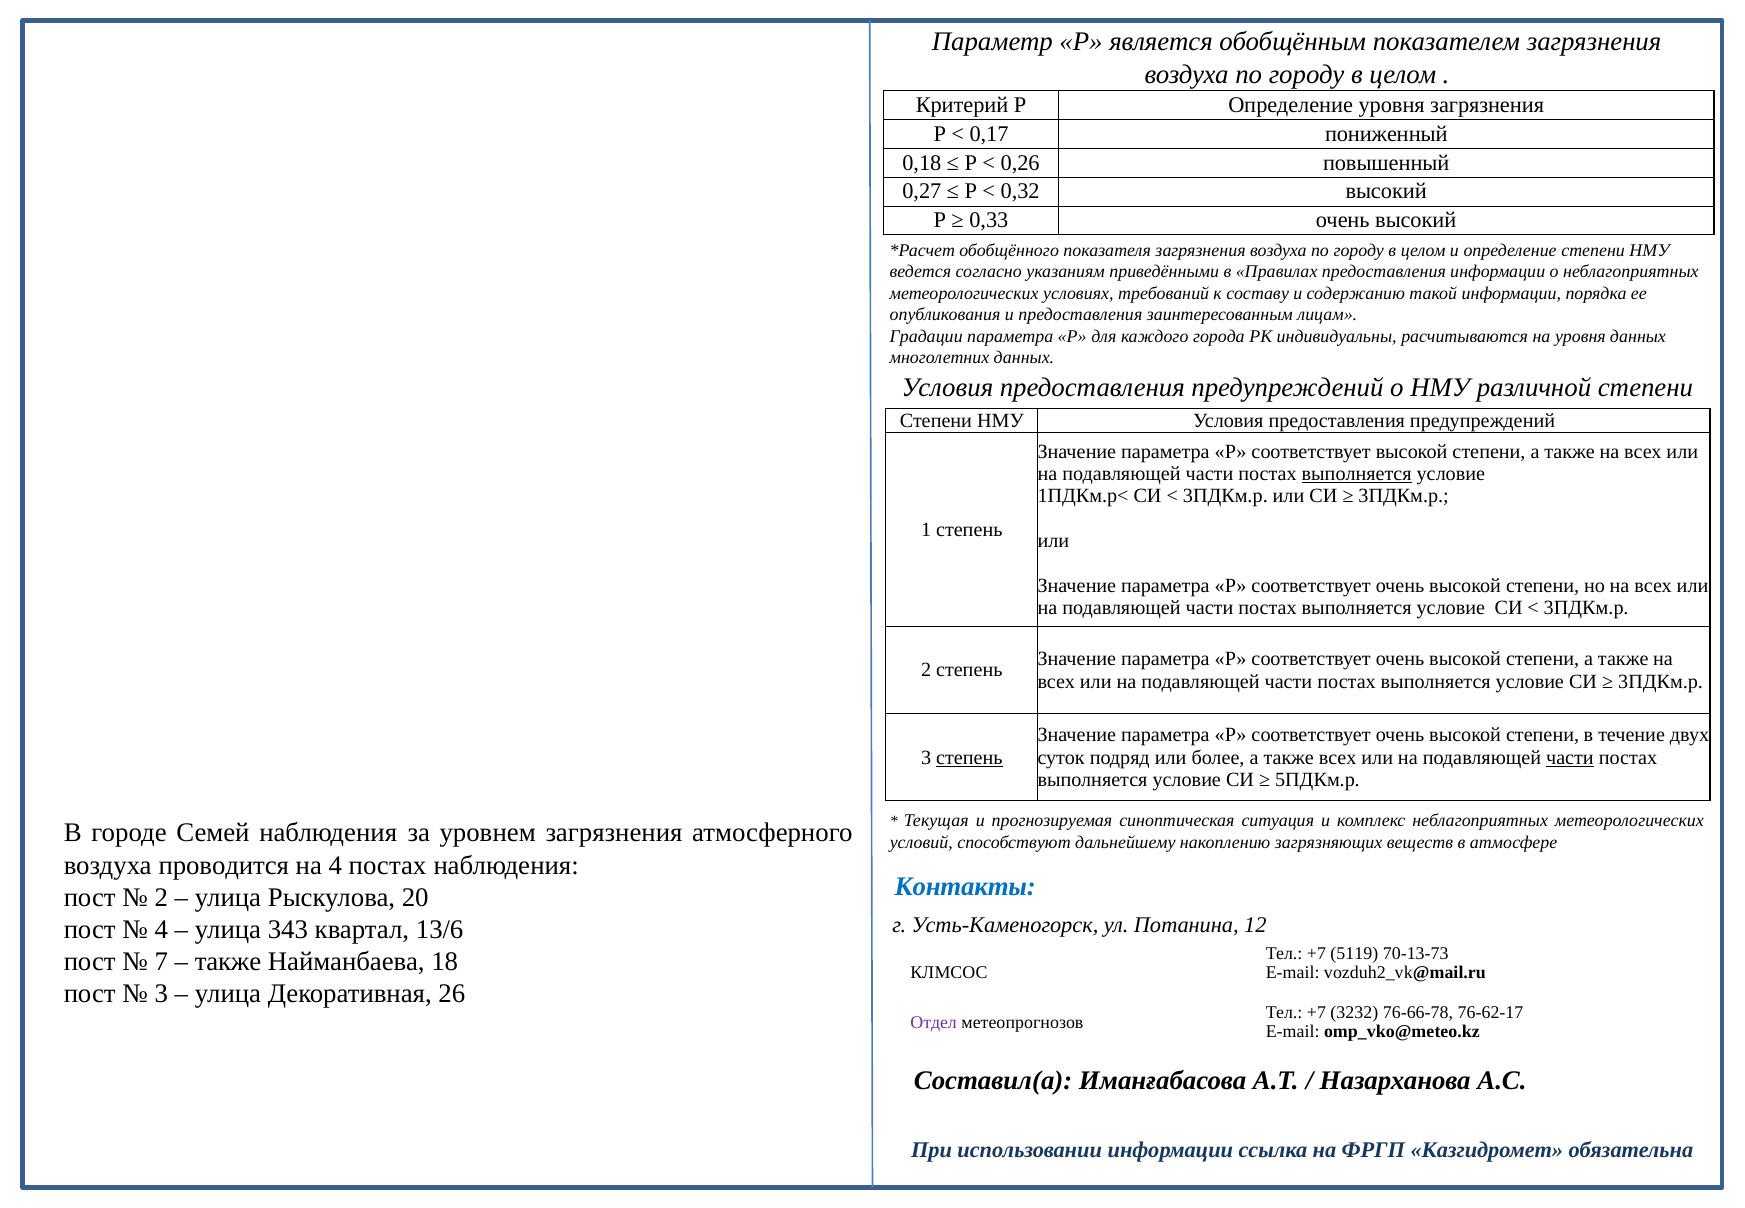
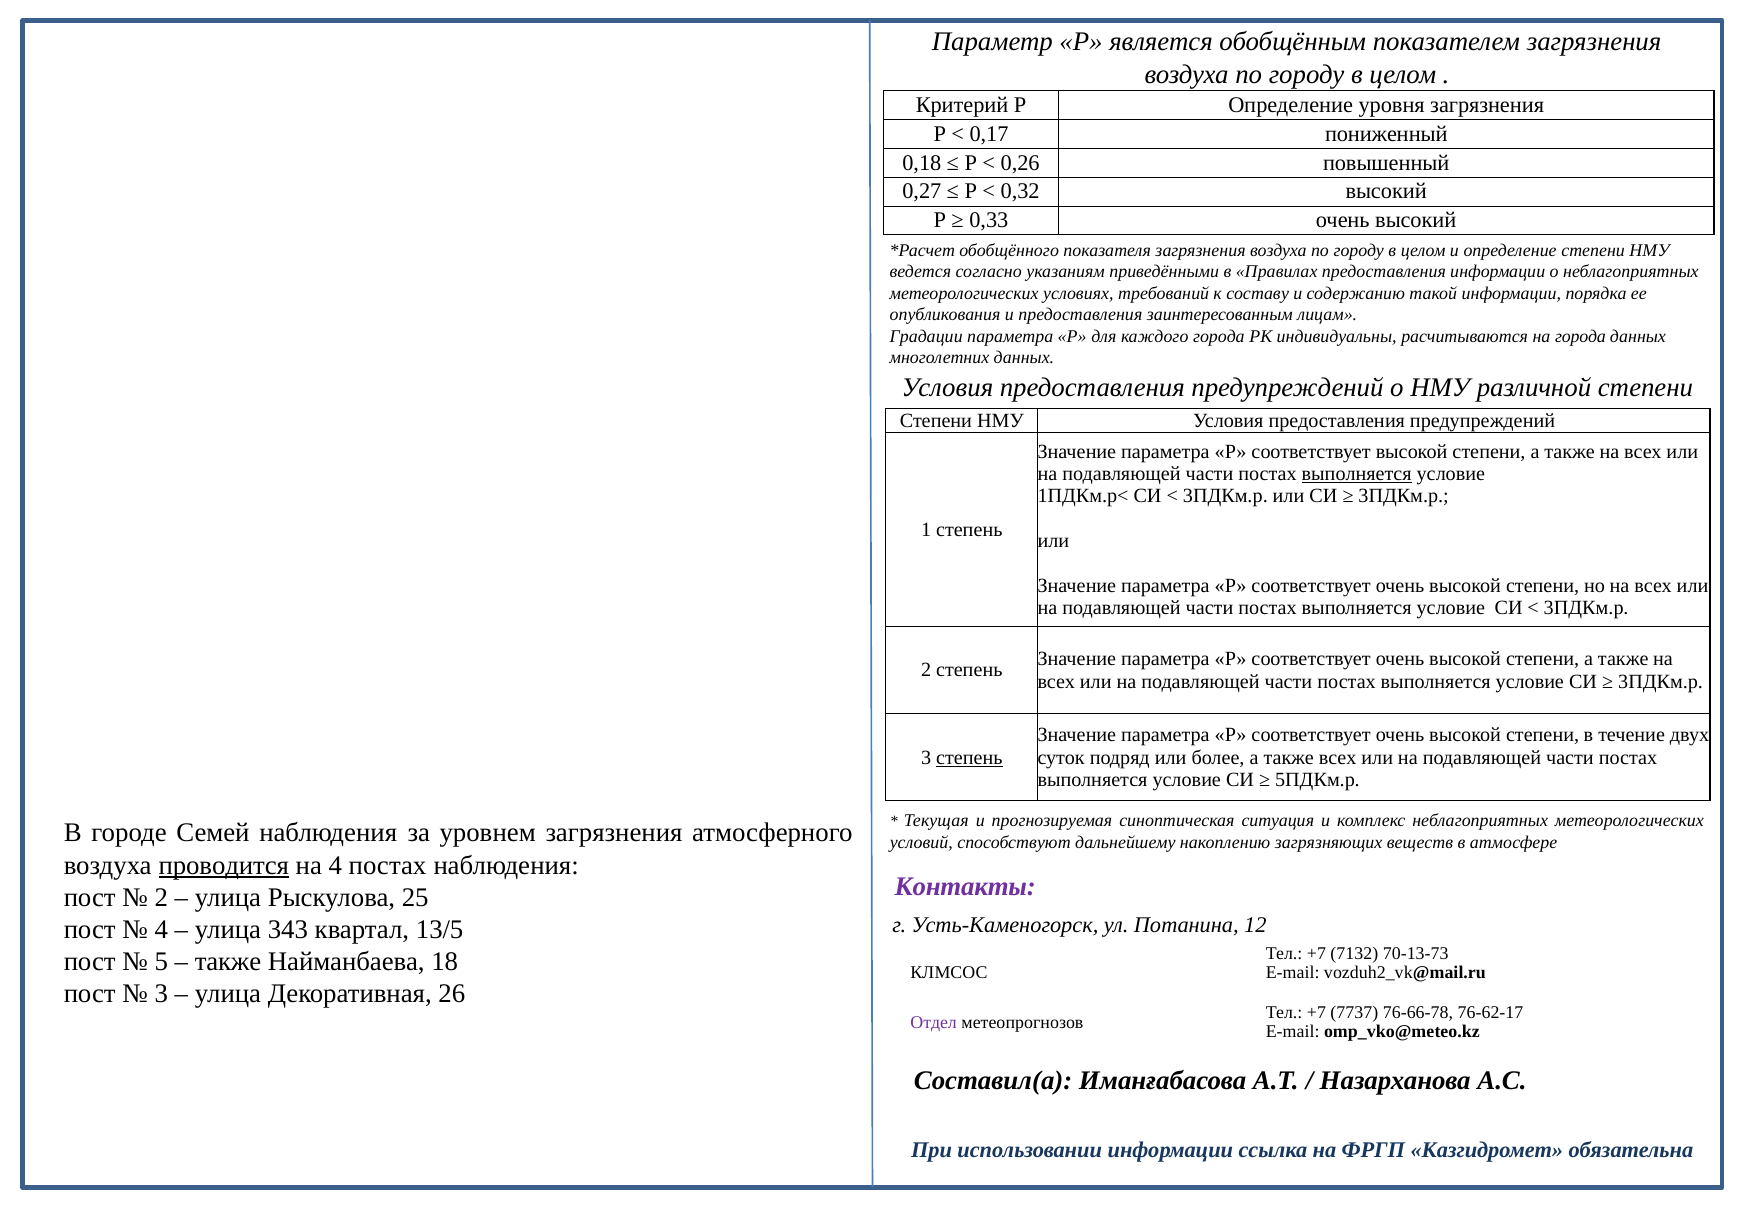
на уровня: уровня -> города
части at (1570, 758) underline: present -> none
проводится underline: none -> present
Контакты colour: blue -> purple
20: 20 -> 25
13/6: 13/6 -> 13/5
5119: 5119 -> 7132
7: 7 -> 5
3232: 3232 -> 7737
